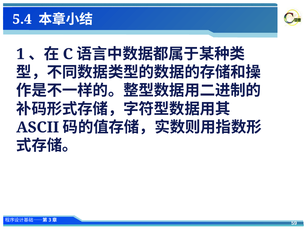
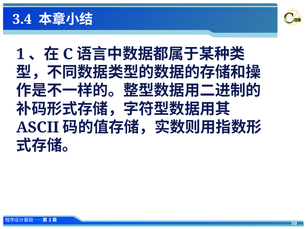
5.4: 5.4 -> 3.4
